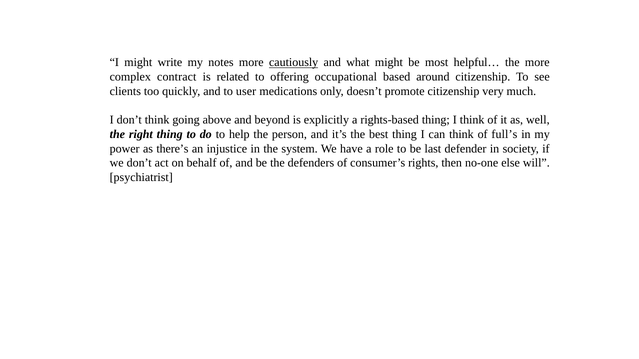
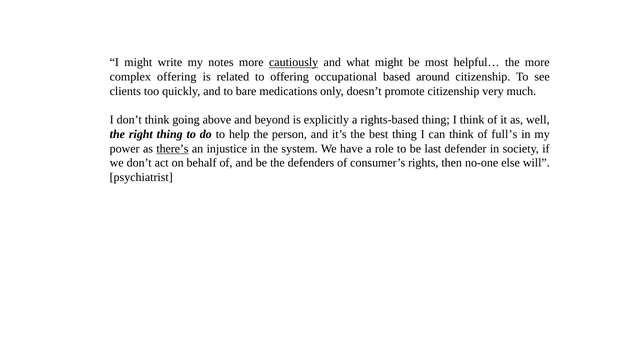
complex contract: contract -> offering
user: user -> bare
there’s underline: none -> present
